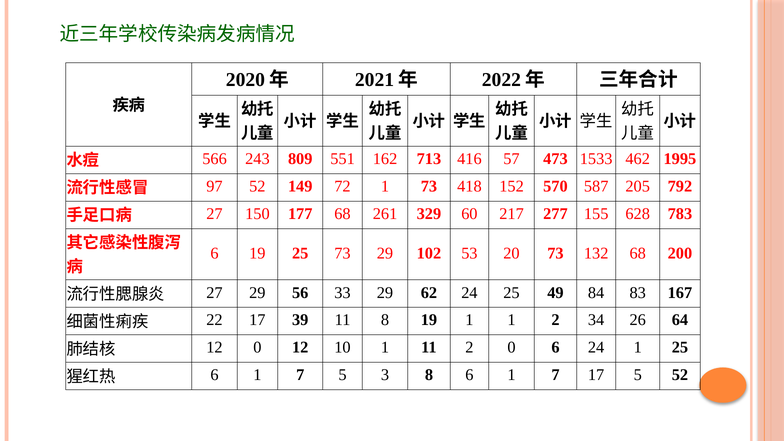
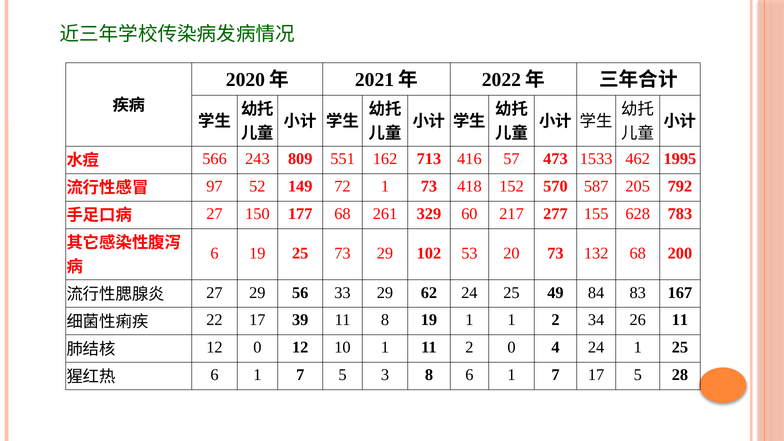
26 64: 64 -> 11
0 6: 6 -> 4
5 52: 52 -> 28
